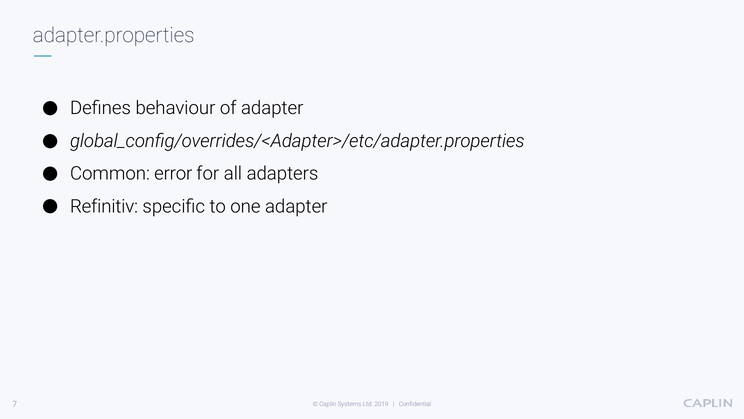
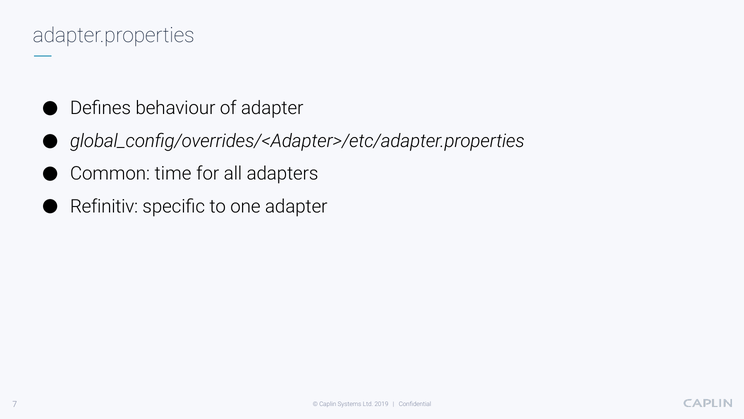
error: error -> time
